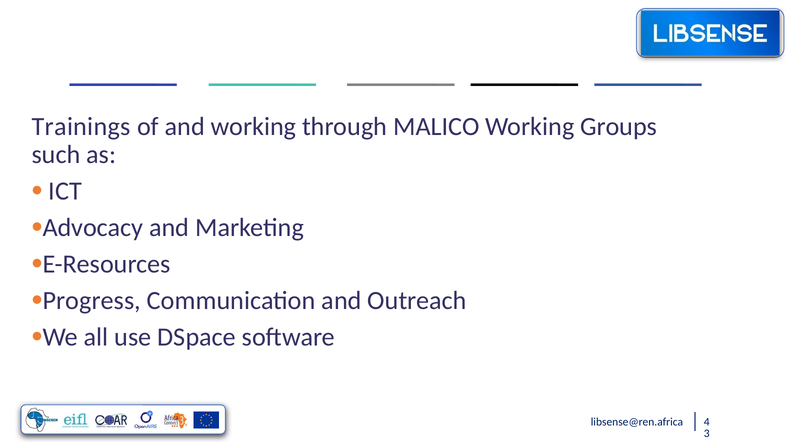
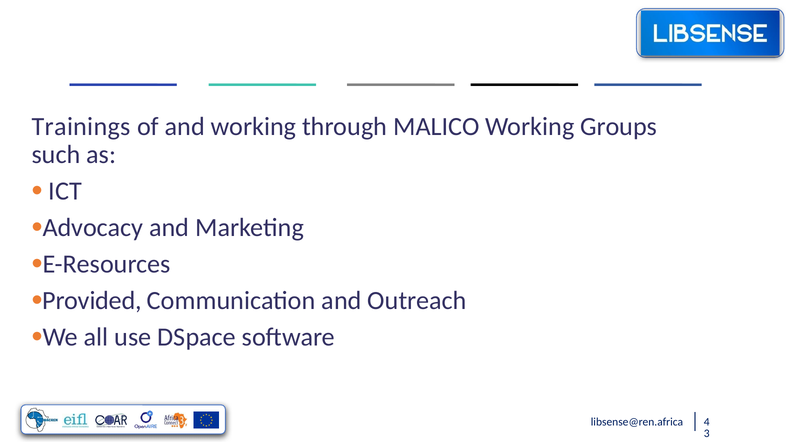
Progress: Progress -> Provided
